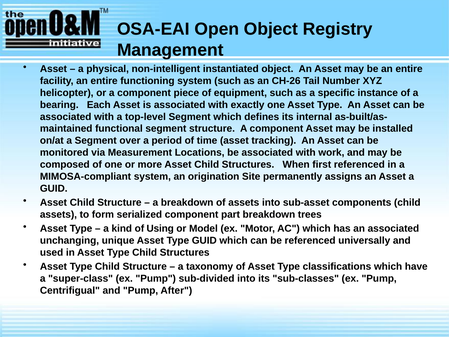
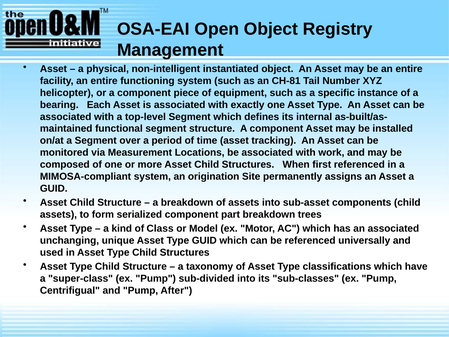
CH-26: CH-26 -> CH-81
Using: Using -> Class
